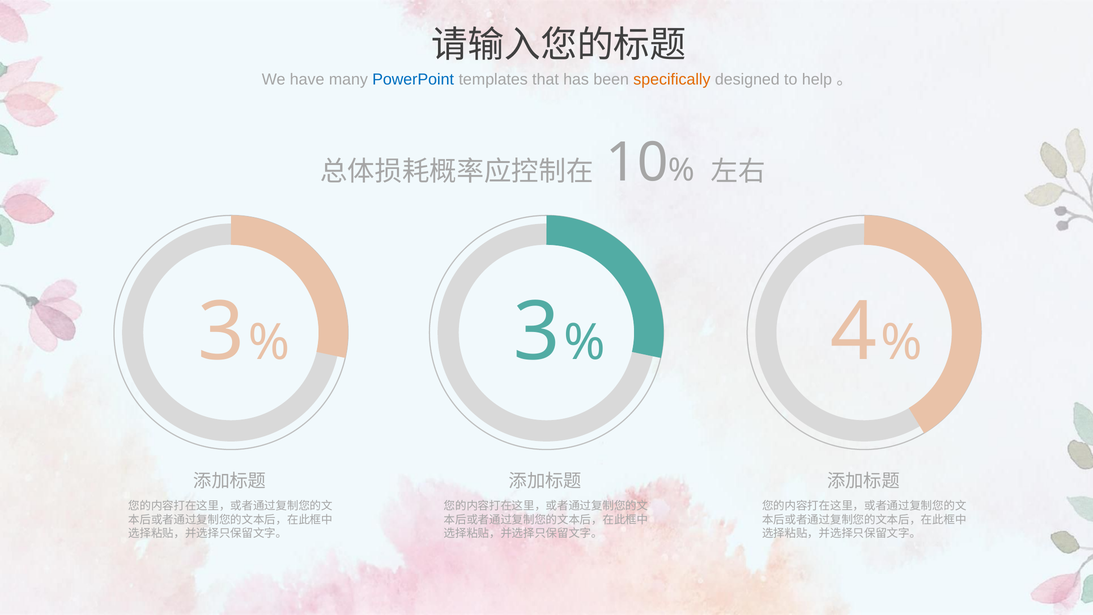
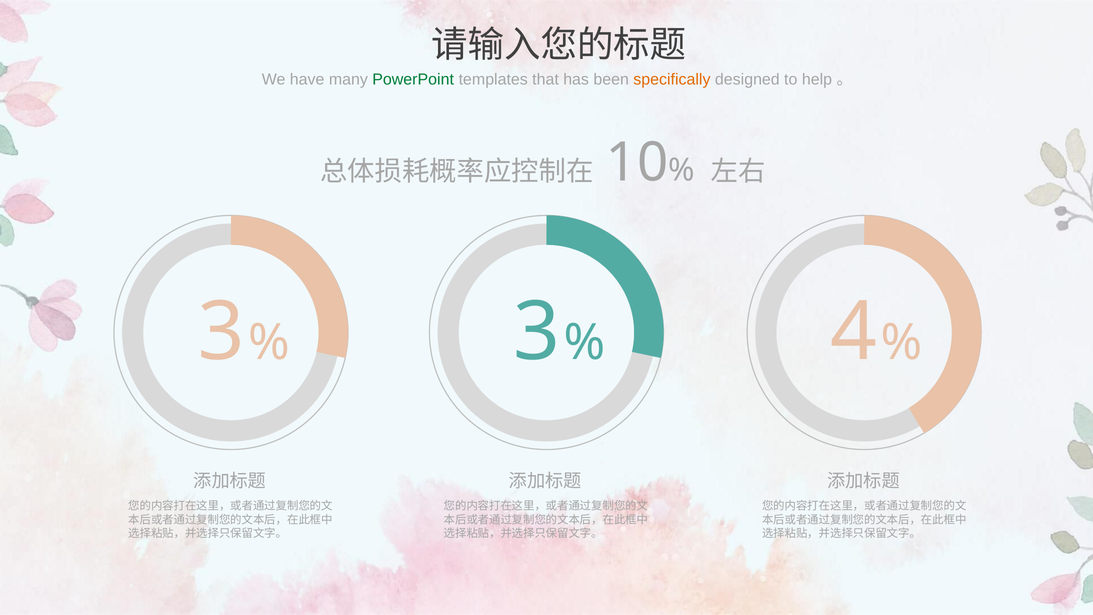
PowerPoint colour: blue -> green
